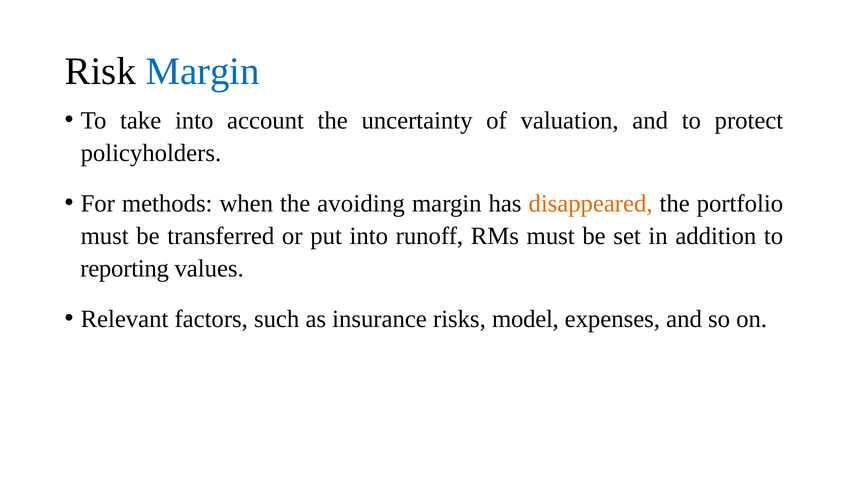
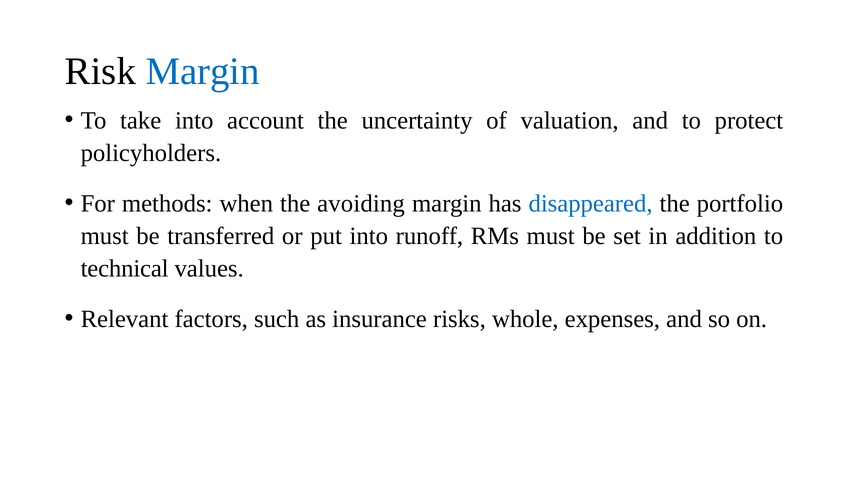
disappeared colour: orange -> blue
reporting: reporting -> technical
model: model -> whole
